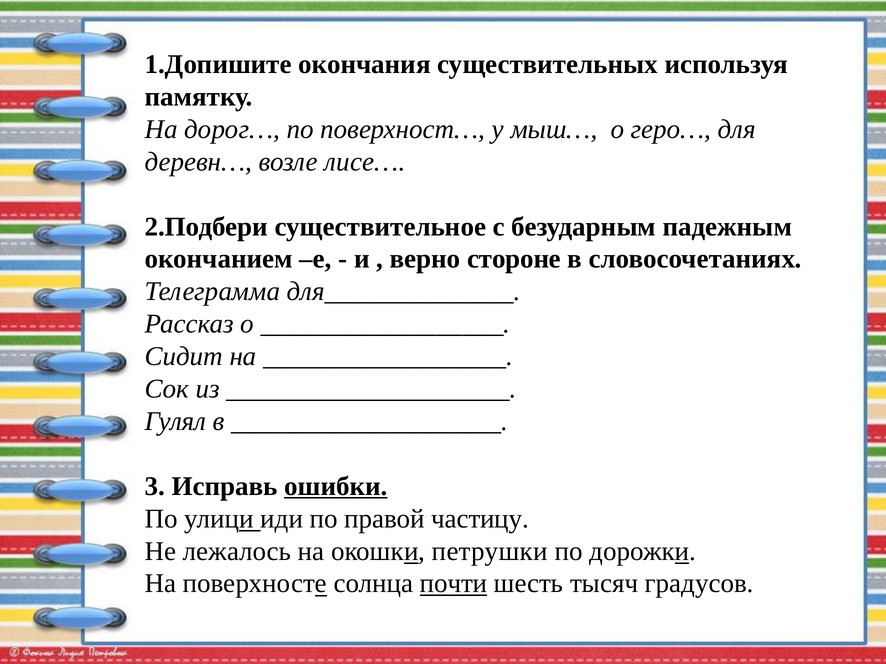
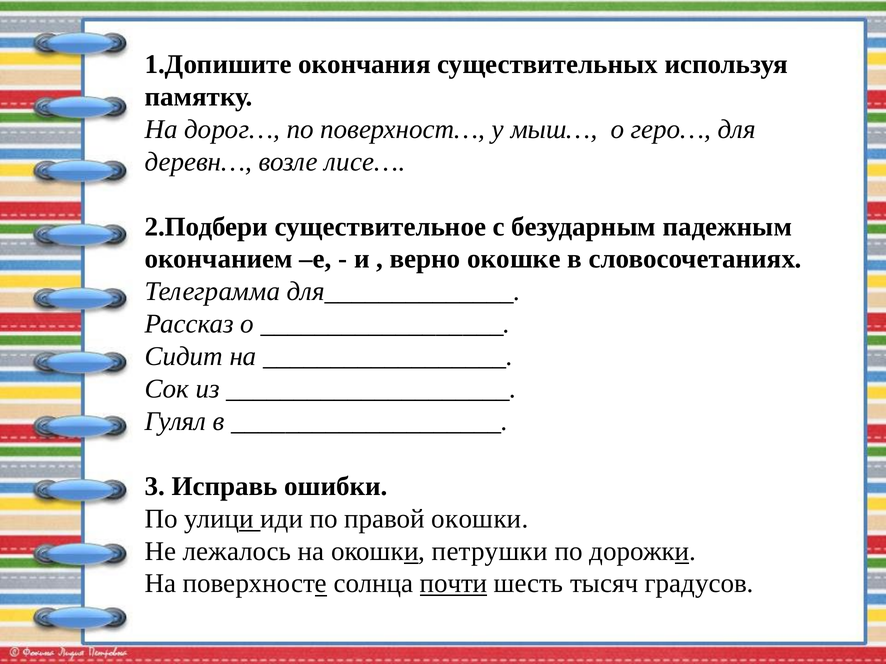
стороне: стороне -> окошке
ошибки underline: present -> none
правой частицу: частицу -> окошки
